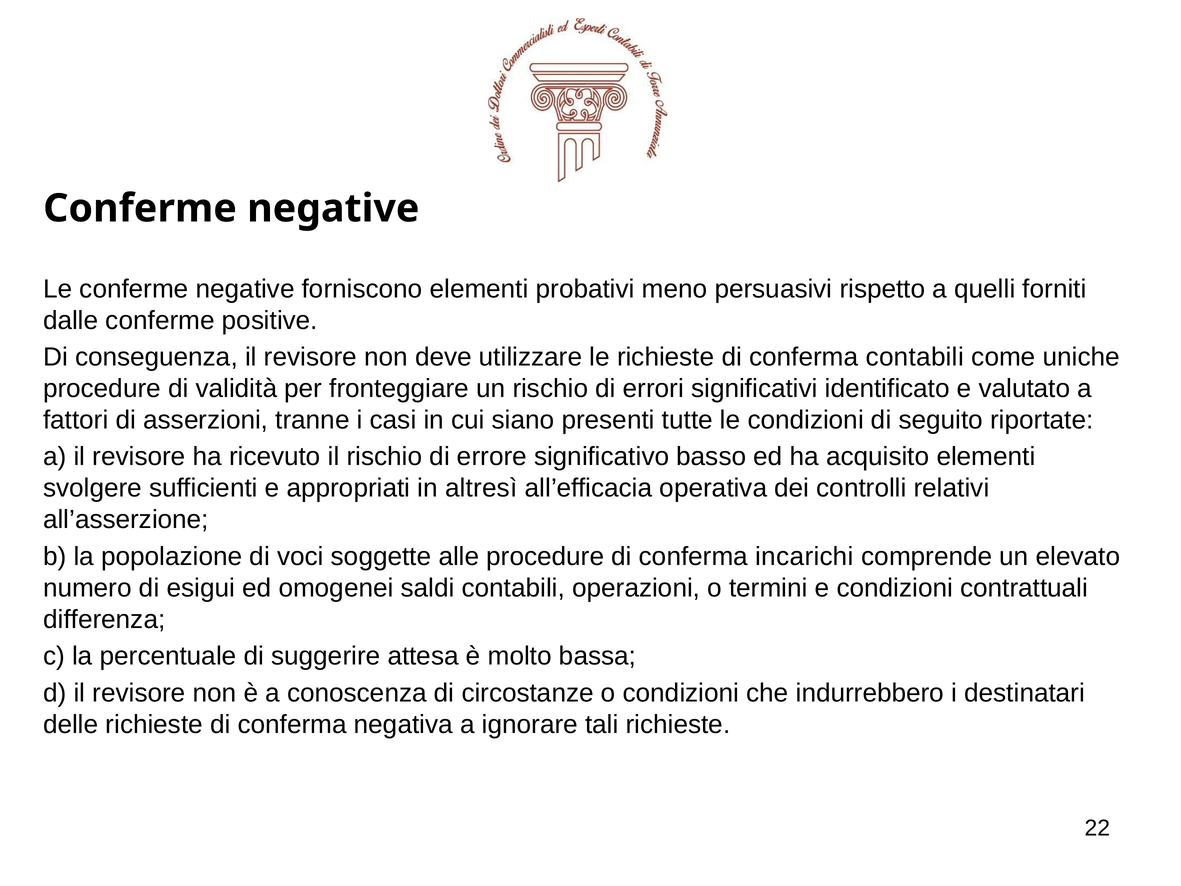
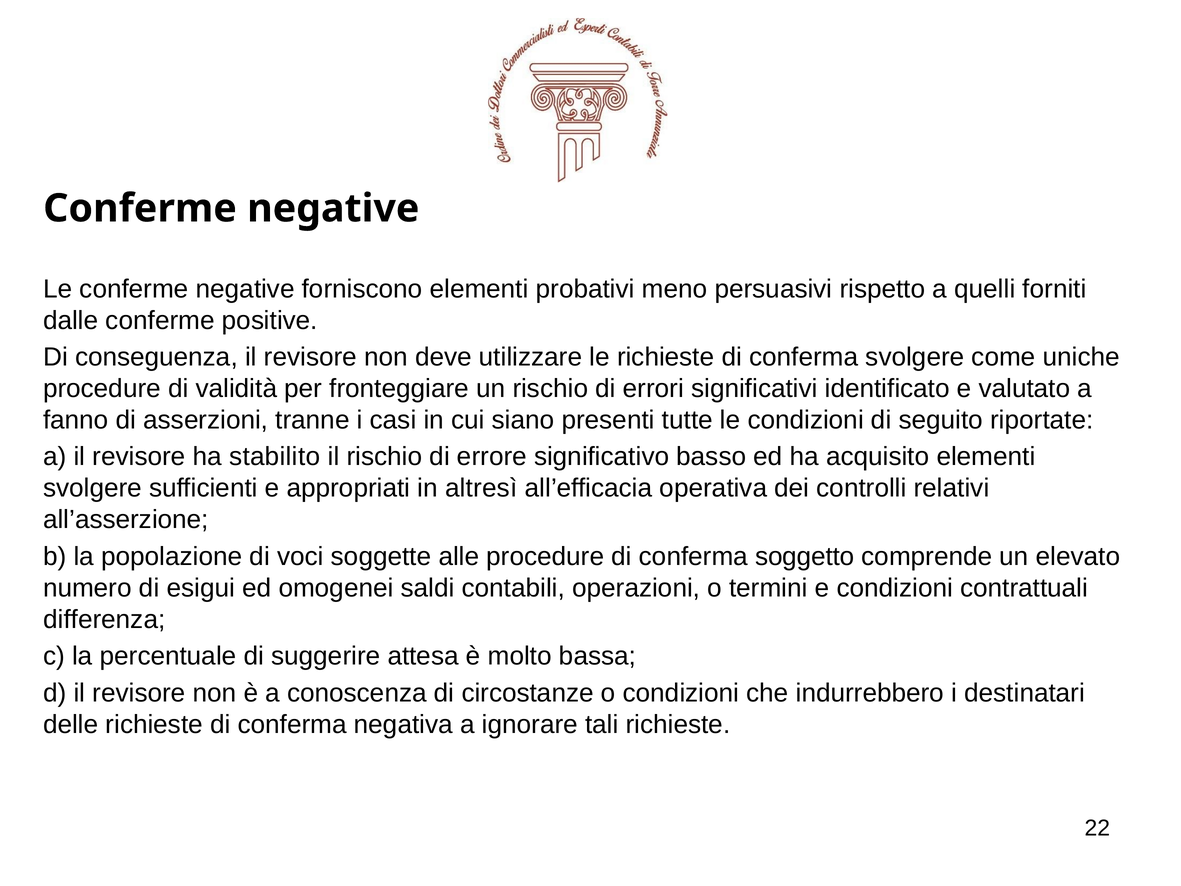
conferma contabili: contabili -> svolgere
fattori: fattori -> fanno
ricevuto: ricevuto -> stabilito
incarichi: incarichi -> soggetto
